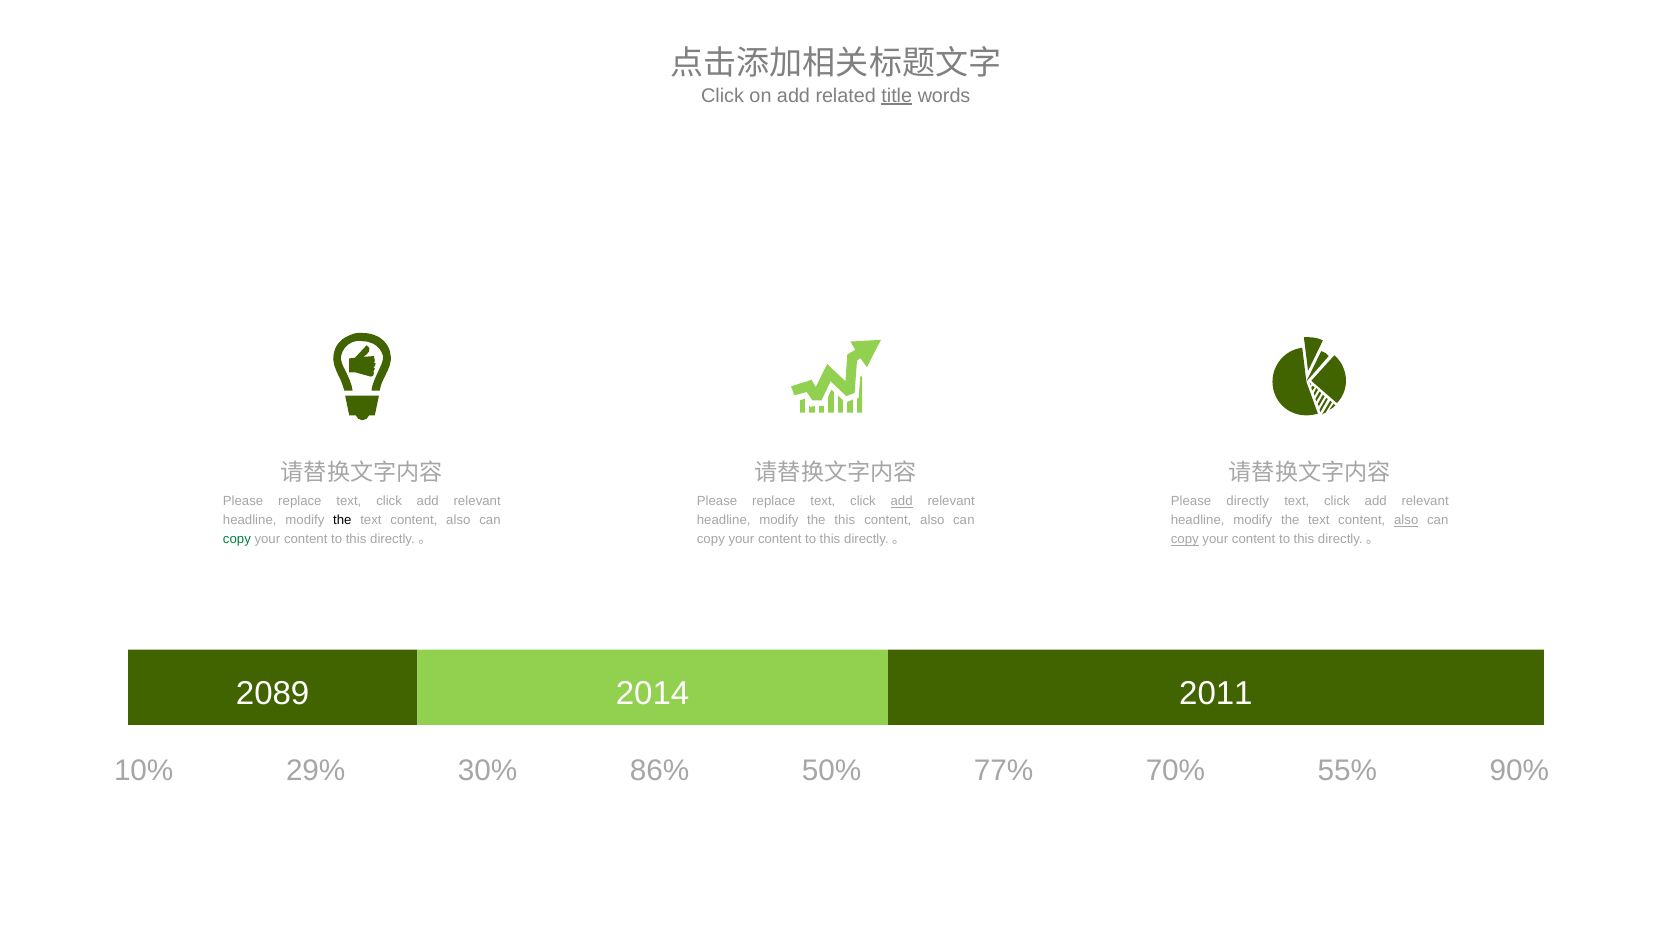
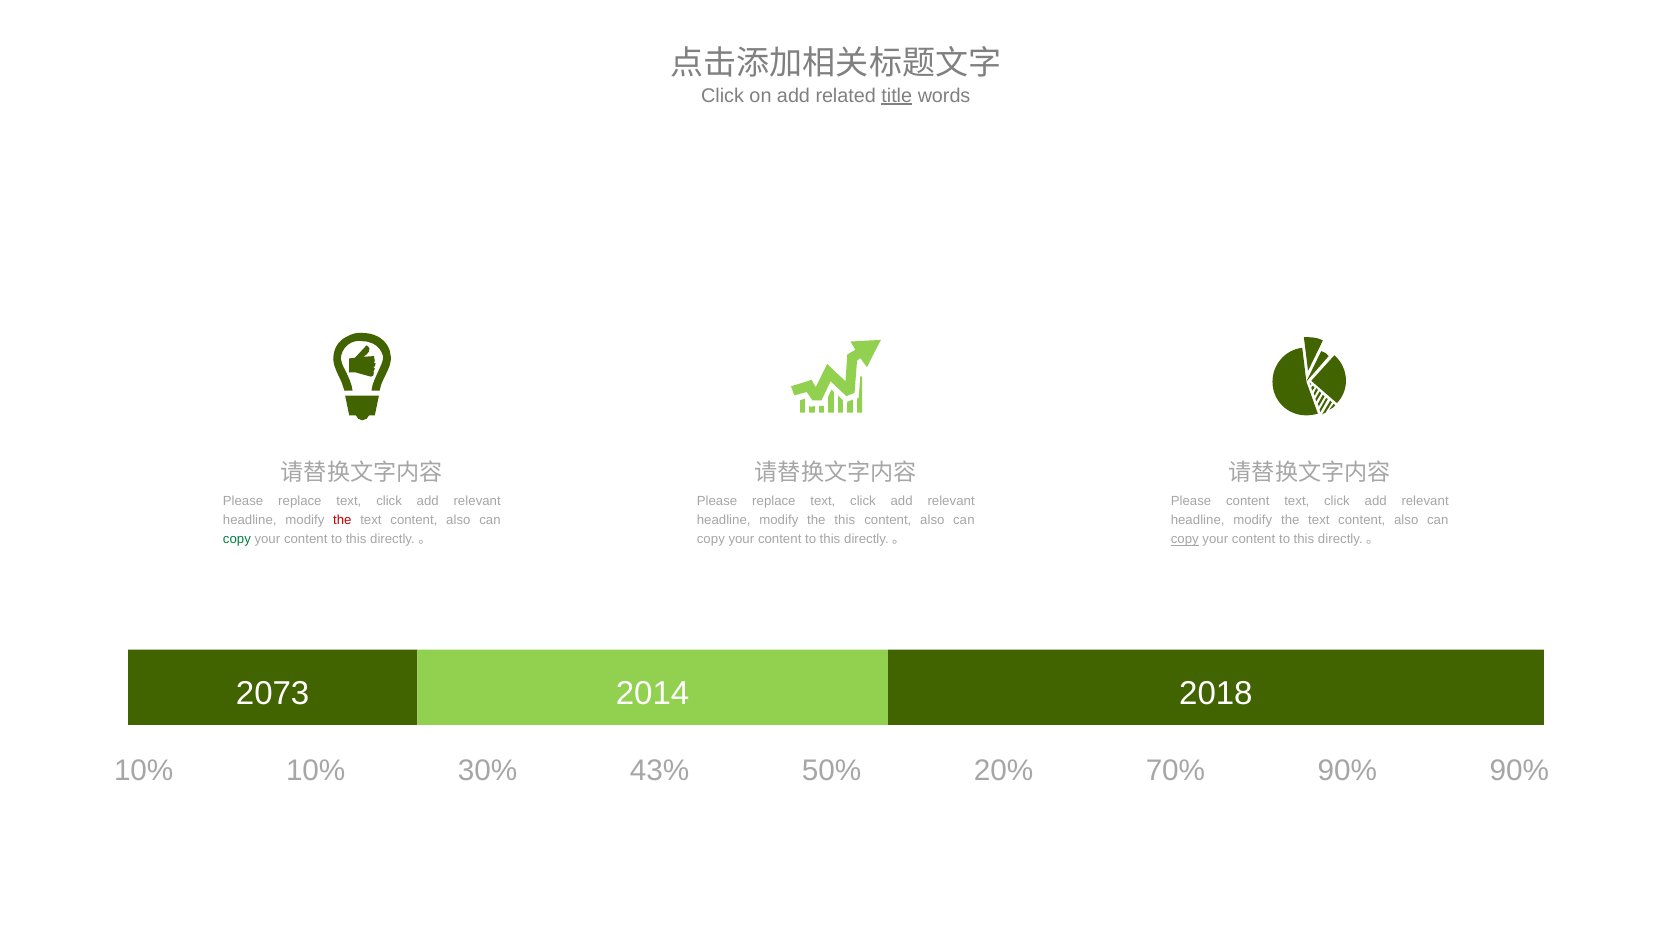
add at (902, 501) underline: present -> none
Please directly: directly -> content
the at (342, 520) colour: black -> red
also at (1406, 520) underline: present -> none
2089: 2089 -> 2073
2011: 2011 -> 2018
10% 29%: 29% -> 10%
86%: 86% -> 43%
77%: 77% -> 20%
70% 55%: 55% -> 90%
